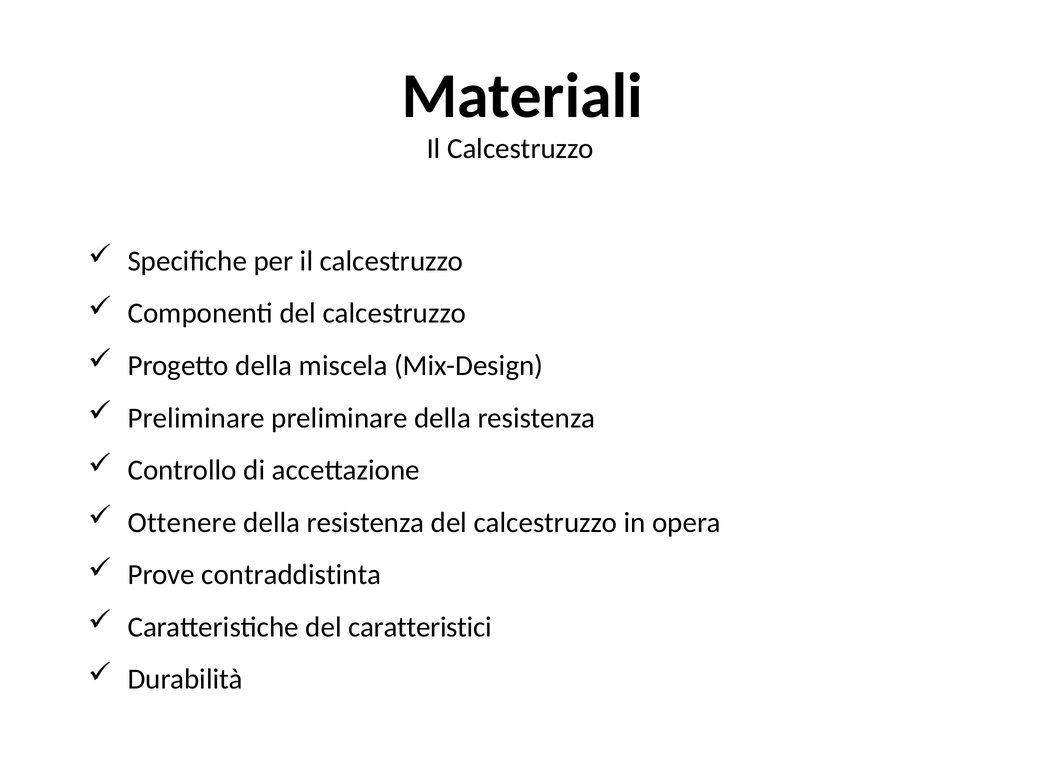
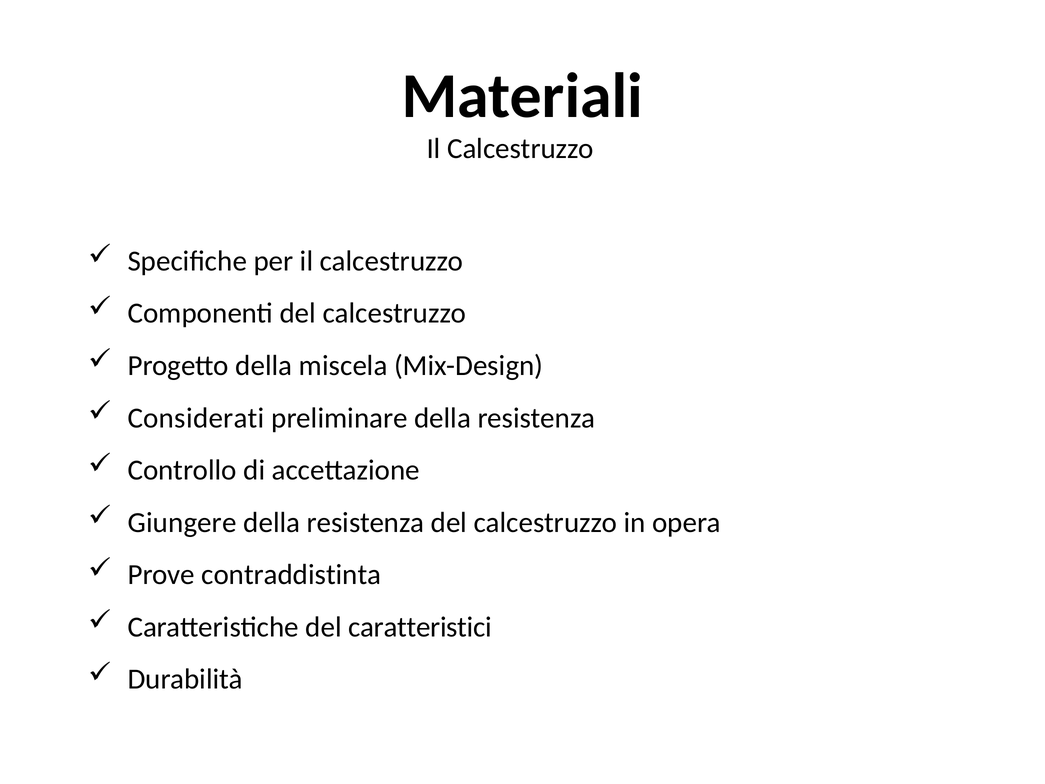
Preliminare at (196, 418): Preliminare -> Considerati
Ottenere: Ottenere -> Giungere
